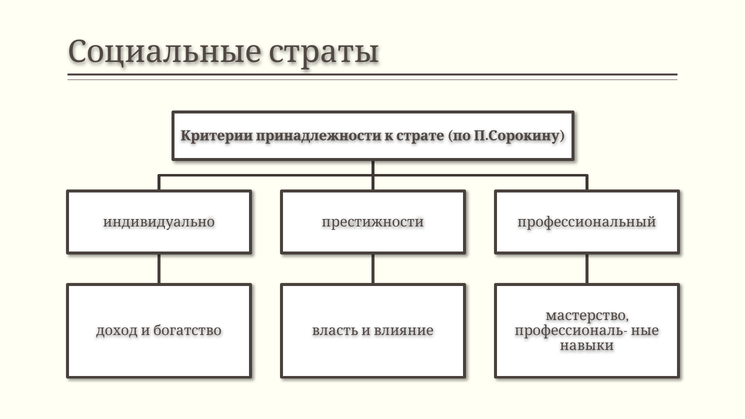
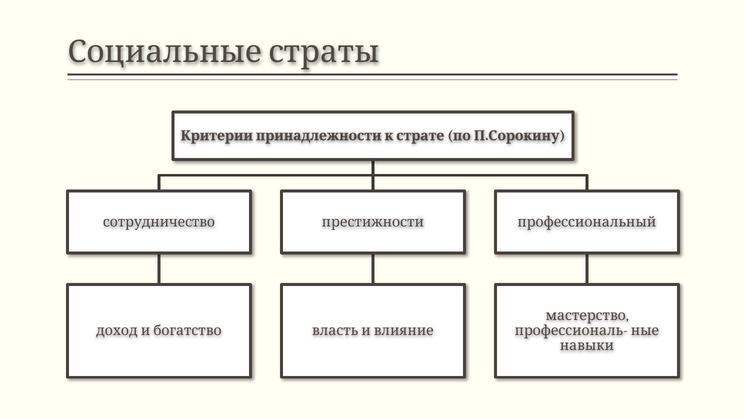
индивидуально: индивидуально -> сотрудничество
